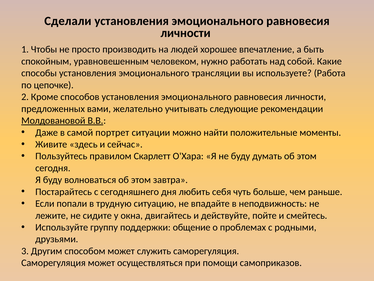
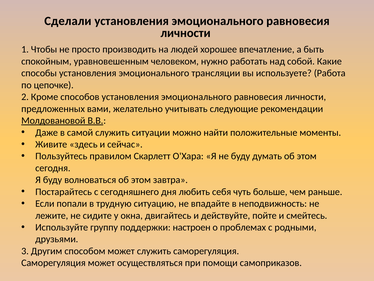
самой портрет: портрет -> служить
общение: общение -> настроен
